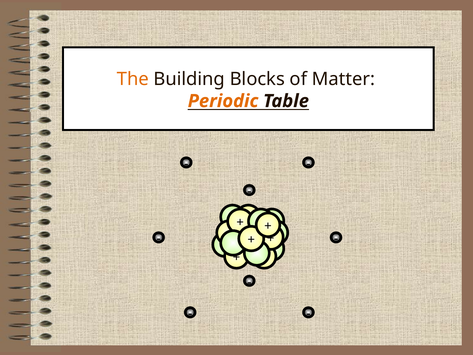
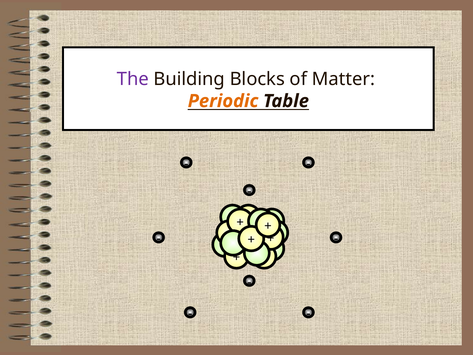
The colour: orange -> purple
